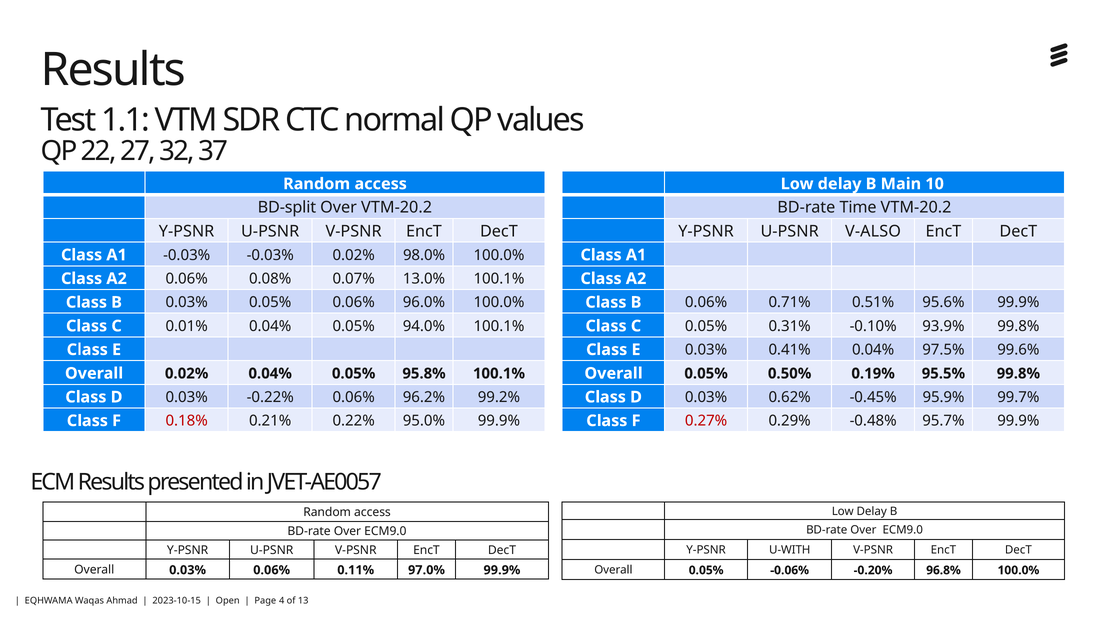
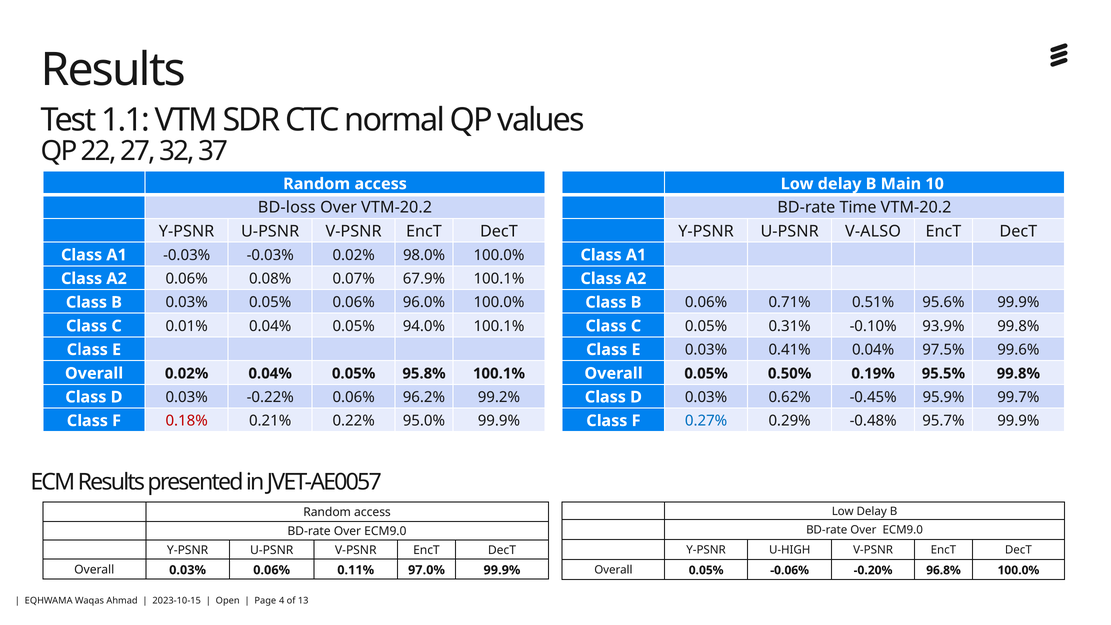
BD-split: BD-split -> BD-loss
13.0%: 13.0% -> 67.9%
0.27% colour: red -> blue
U-WITH: U-WITH -> U-HIGH
